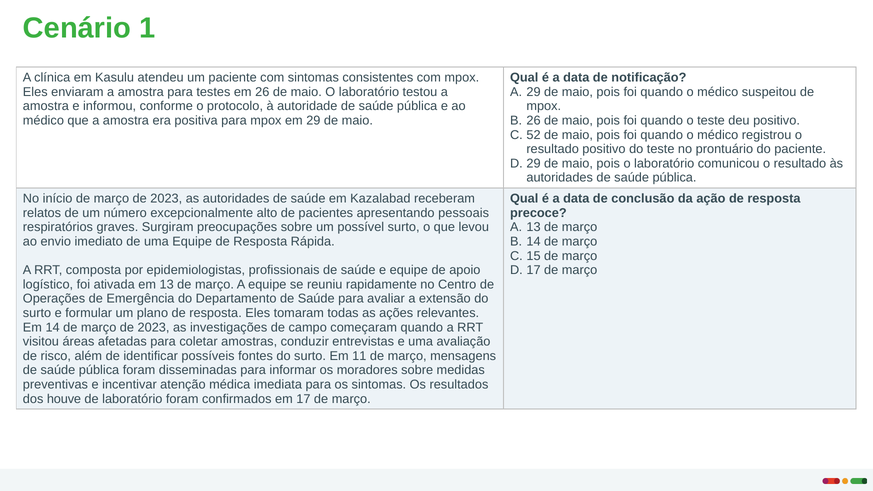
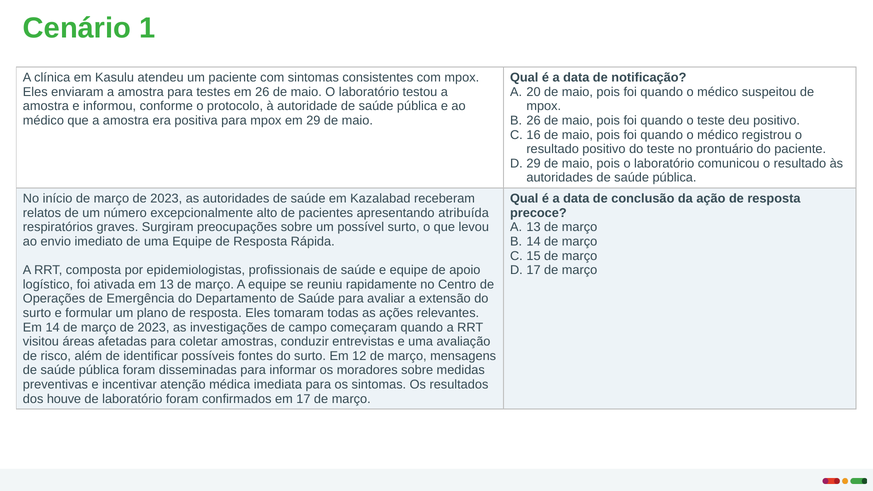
A 29: 29 -> 20
52: 52 -> 16
pessoais: pessoais -> atribuída
11: 11 -> 12
